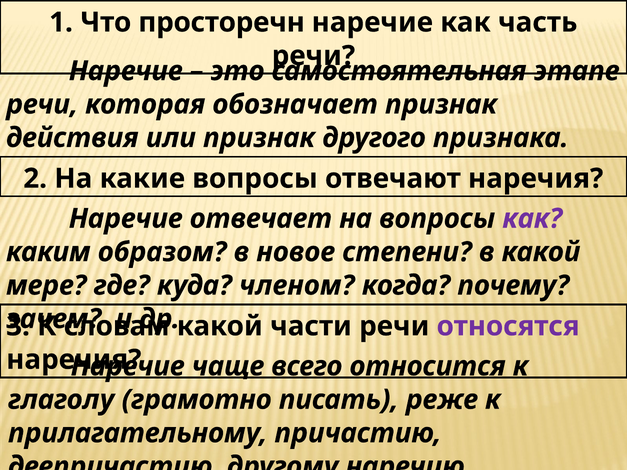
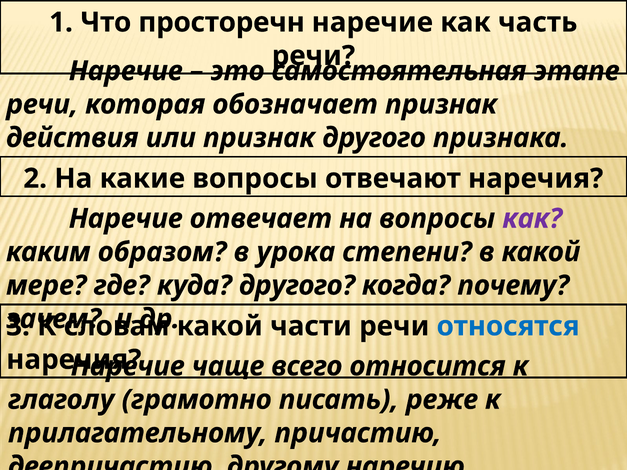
новое: новое -> урока
куда членом: членом -> другого
относятся colour: purple -> blue
